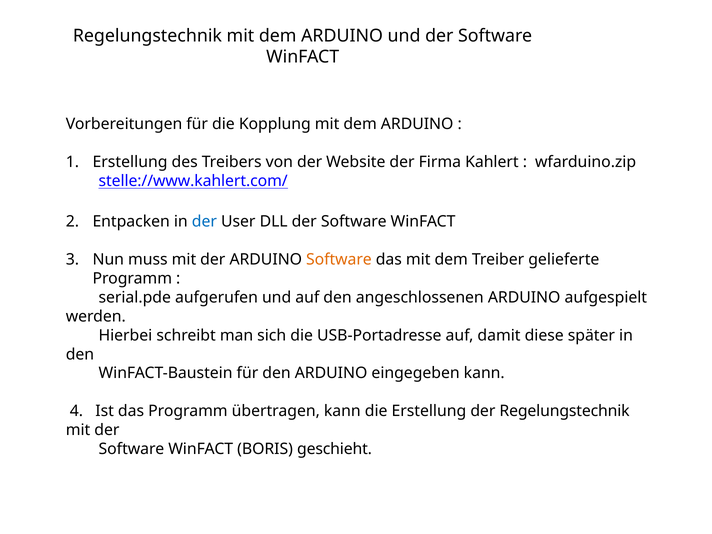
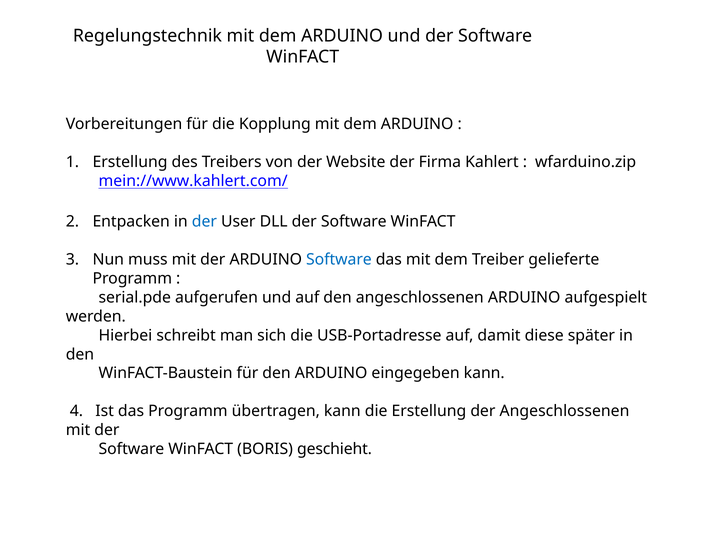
stelle://www.kahlert.com/: stelle://www.kahlert.com/ -> mein://www.kahlert.com/
Software at (339, 259) colour: orange -> blue
der Regelungstechnik: Regelungstechnik -> Angeschlossenen
